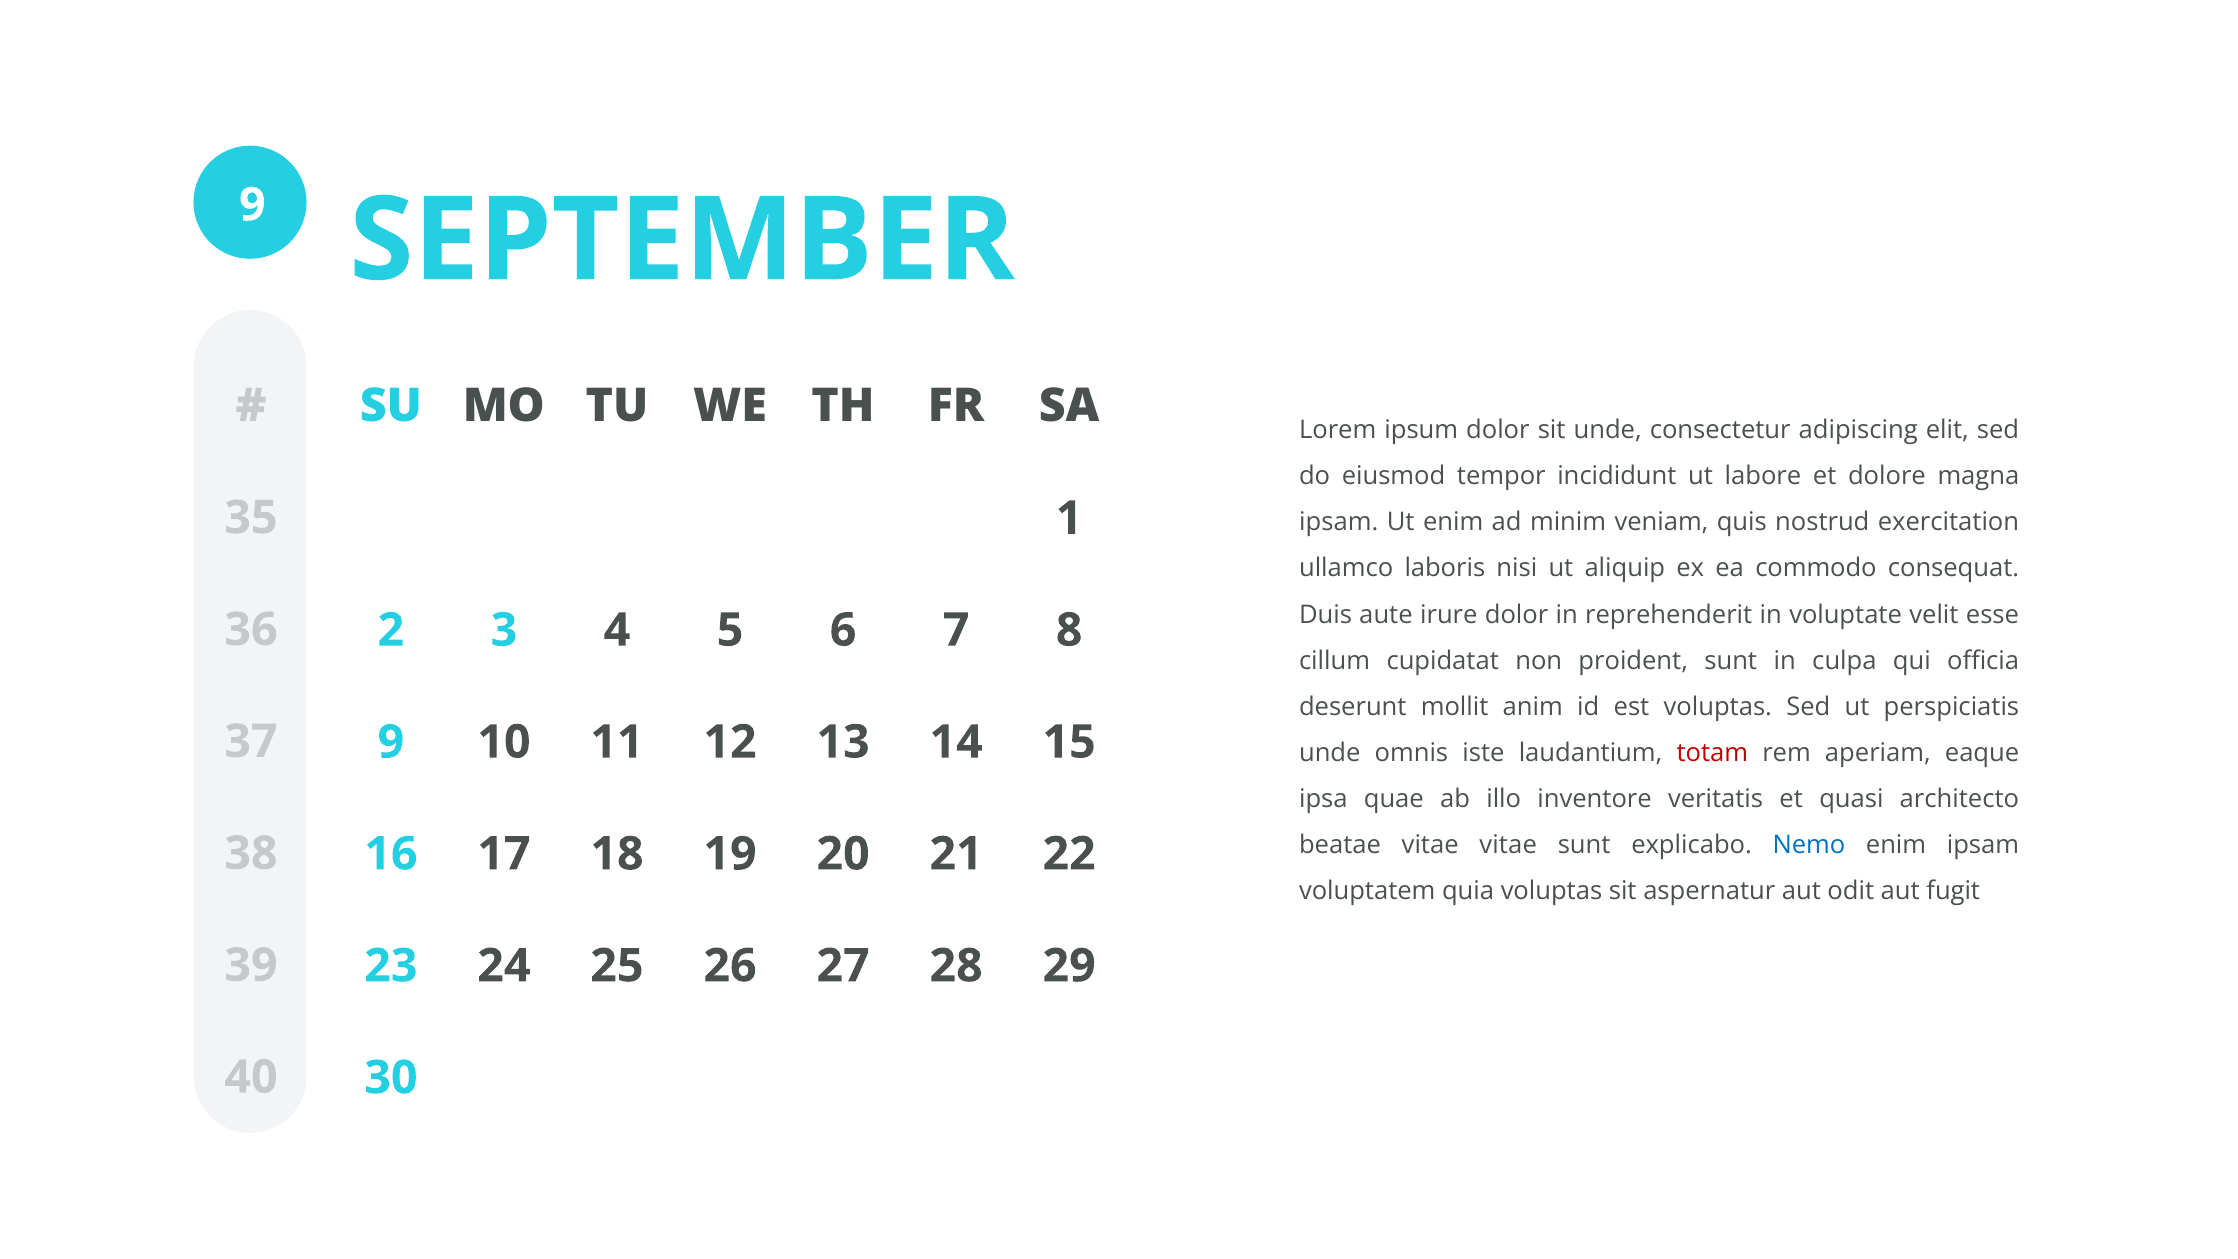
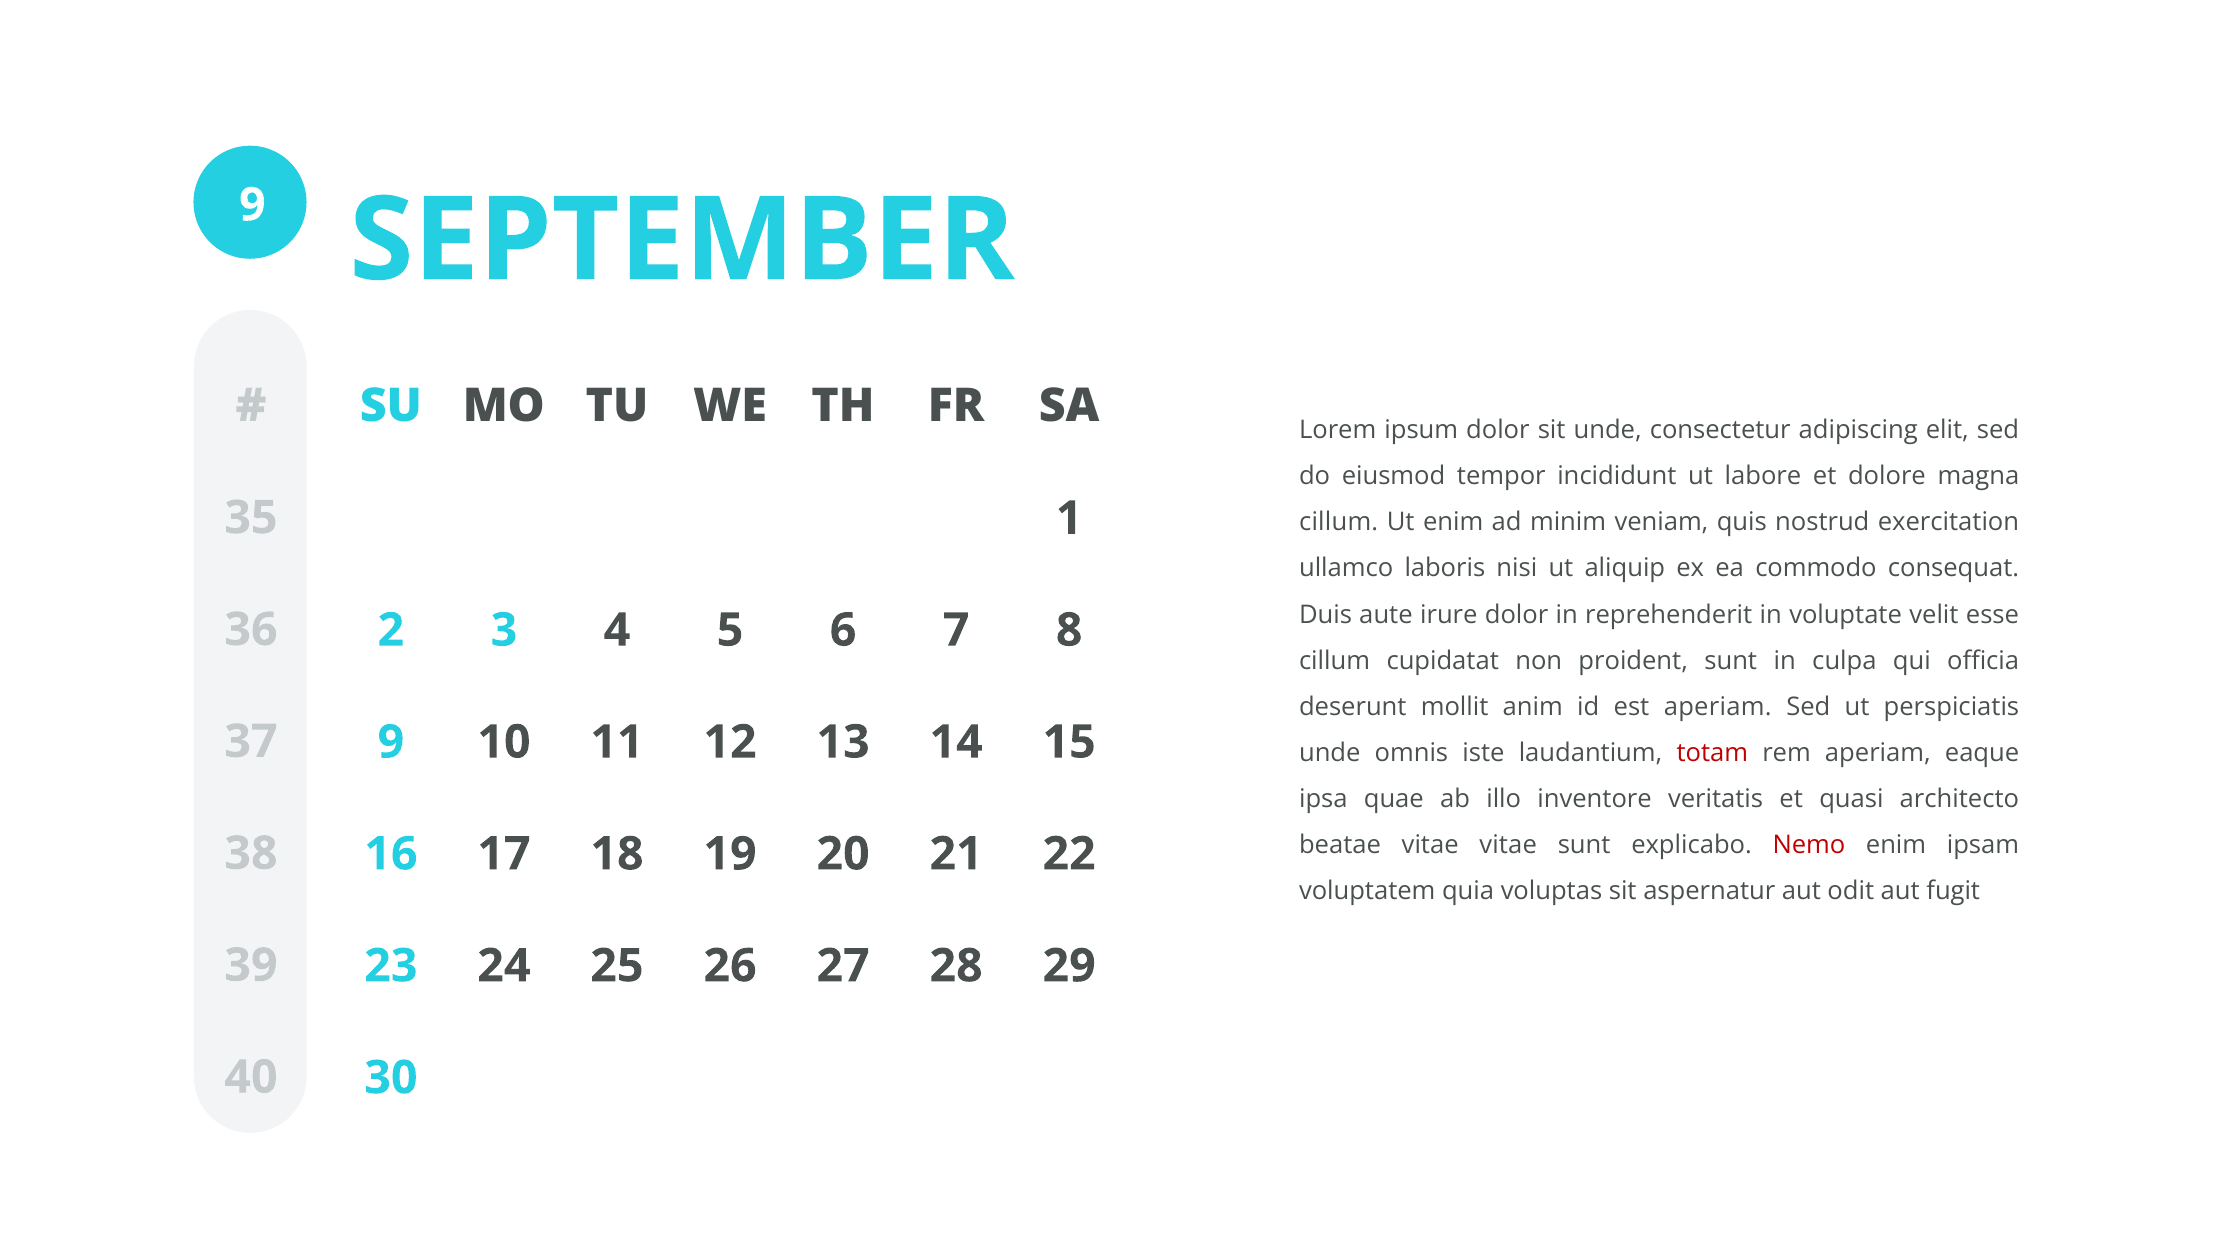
ipsam at (1339, 522): ipsam -> cillum
est voluptas: voluptas -> aperiam
Nemo colour: blue -> red
